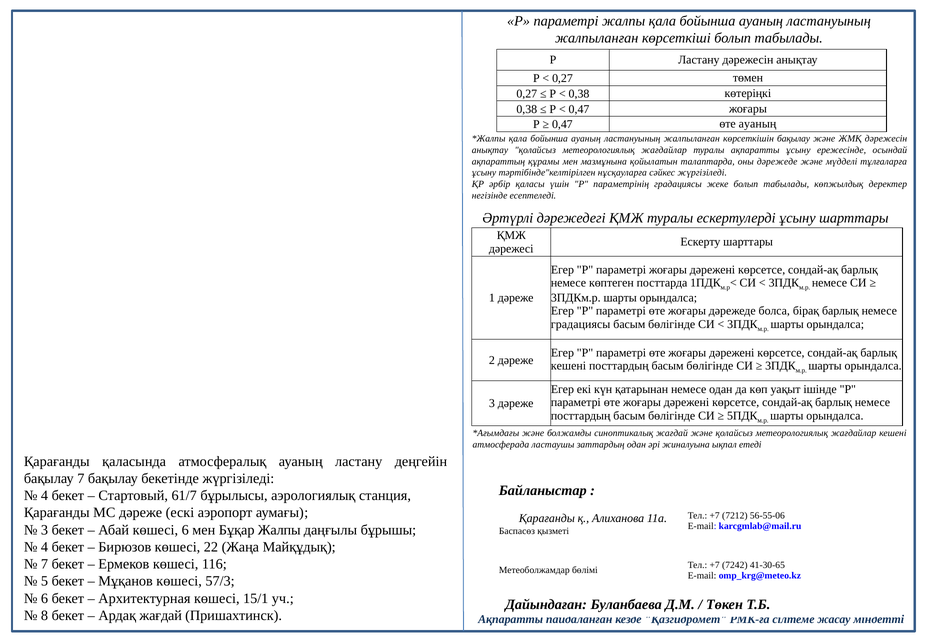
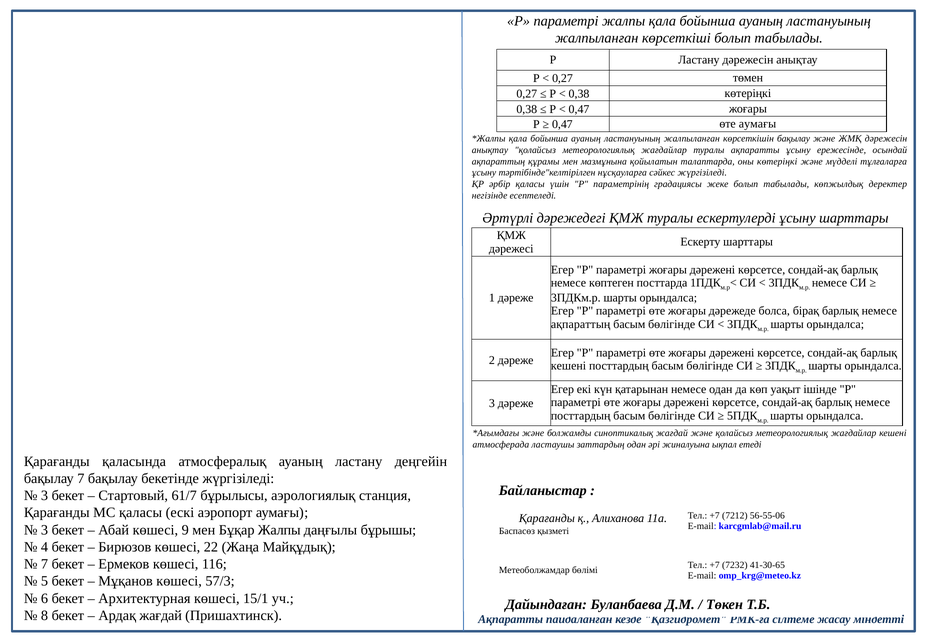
өте ауаның: ауаның -> аумағы
оны дәрежеде: дәрежеде -> көтеріңкі
градациясы at (581, 324): градациясы -> ақпараттың
4 at (45, 495): 4 -> 3
МС дәреже: дәреже -> қаласы
көшесі 6: 6 -> 9
7242: 7242 -> 7232
